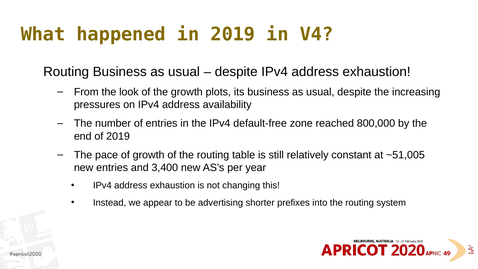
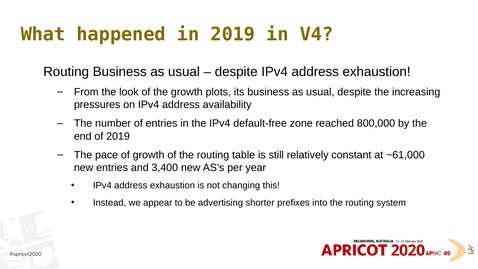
~51,005: ~51,005 -> ~61,000
